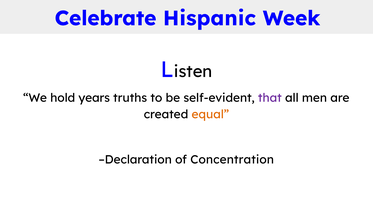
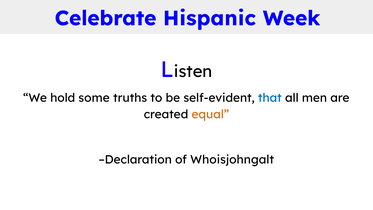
years: years -> some
that colour: purple -> blue
Concentration: Concentration -> Whoisjohngalt
